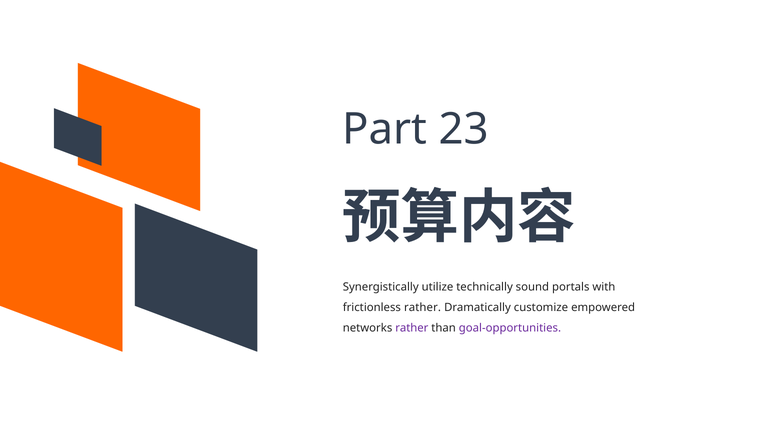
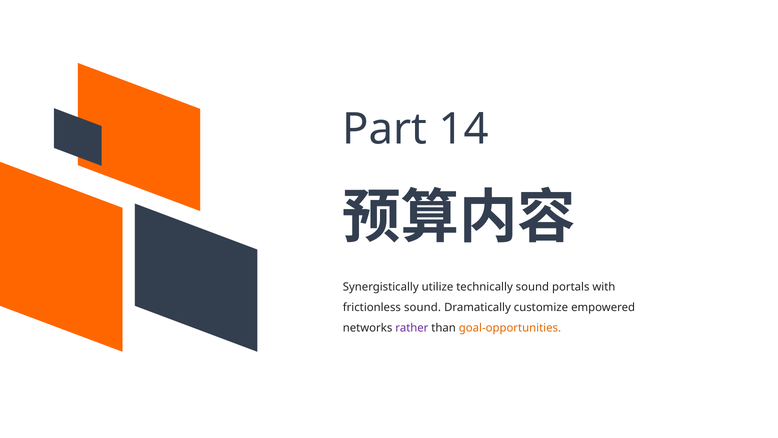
23: 23 -> 14
frictionless rather: rather -> sound
goal-opportunities colour: purple -> orange
